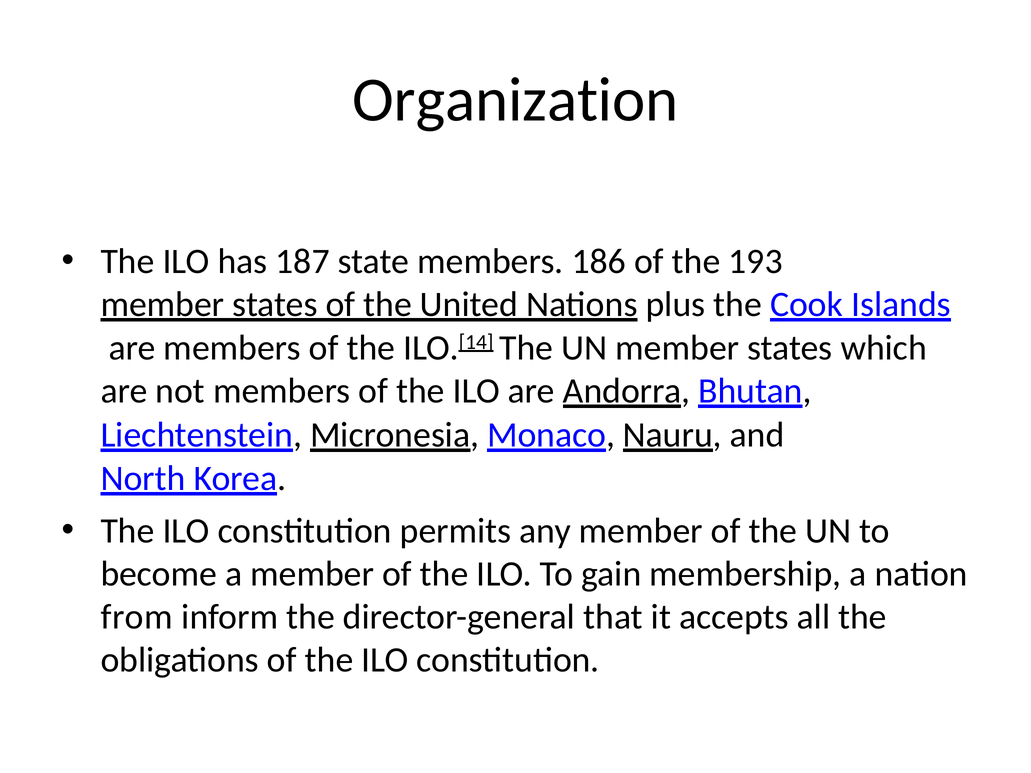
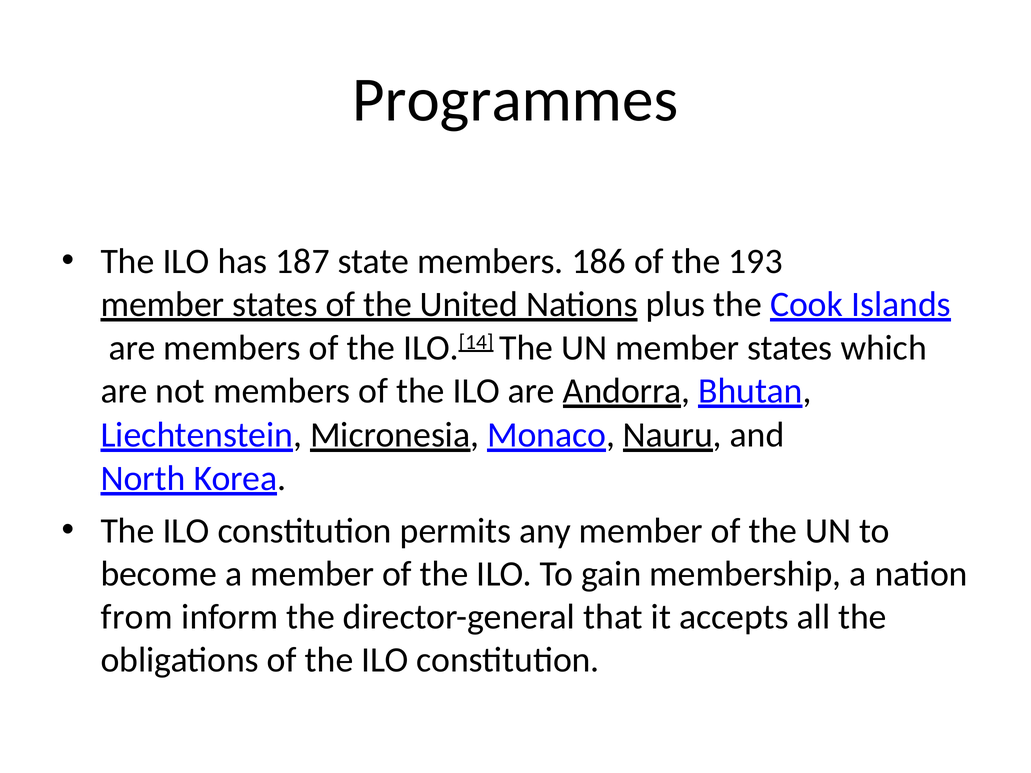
Organization: Organization -> Programmes
